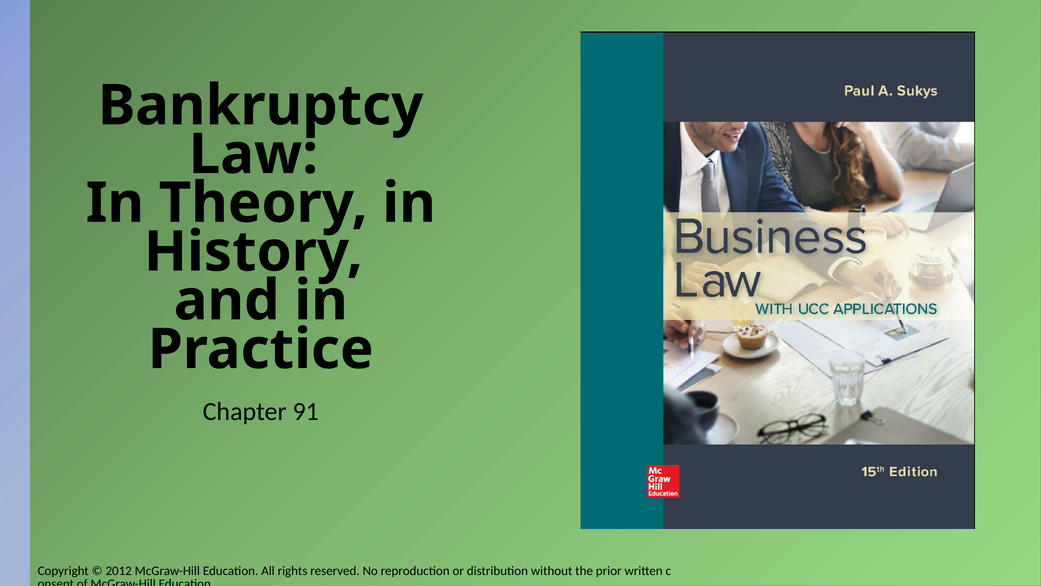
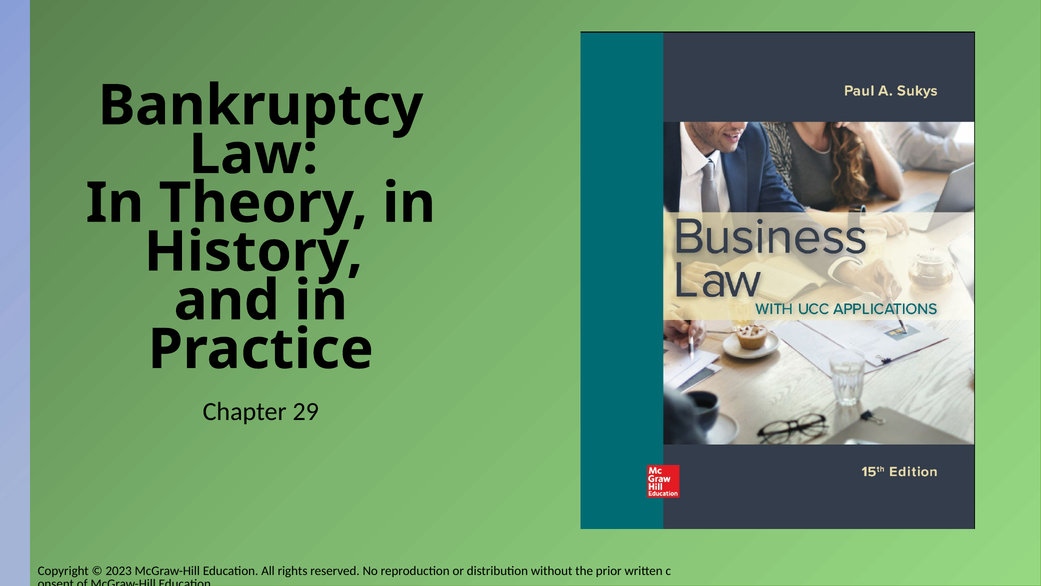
91: 91 -> 29
2012: 2012 -> 2023
